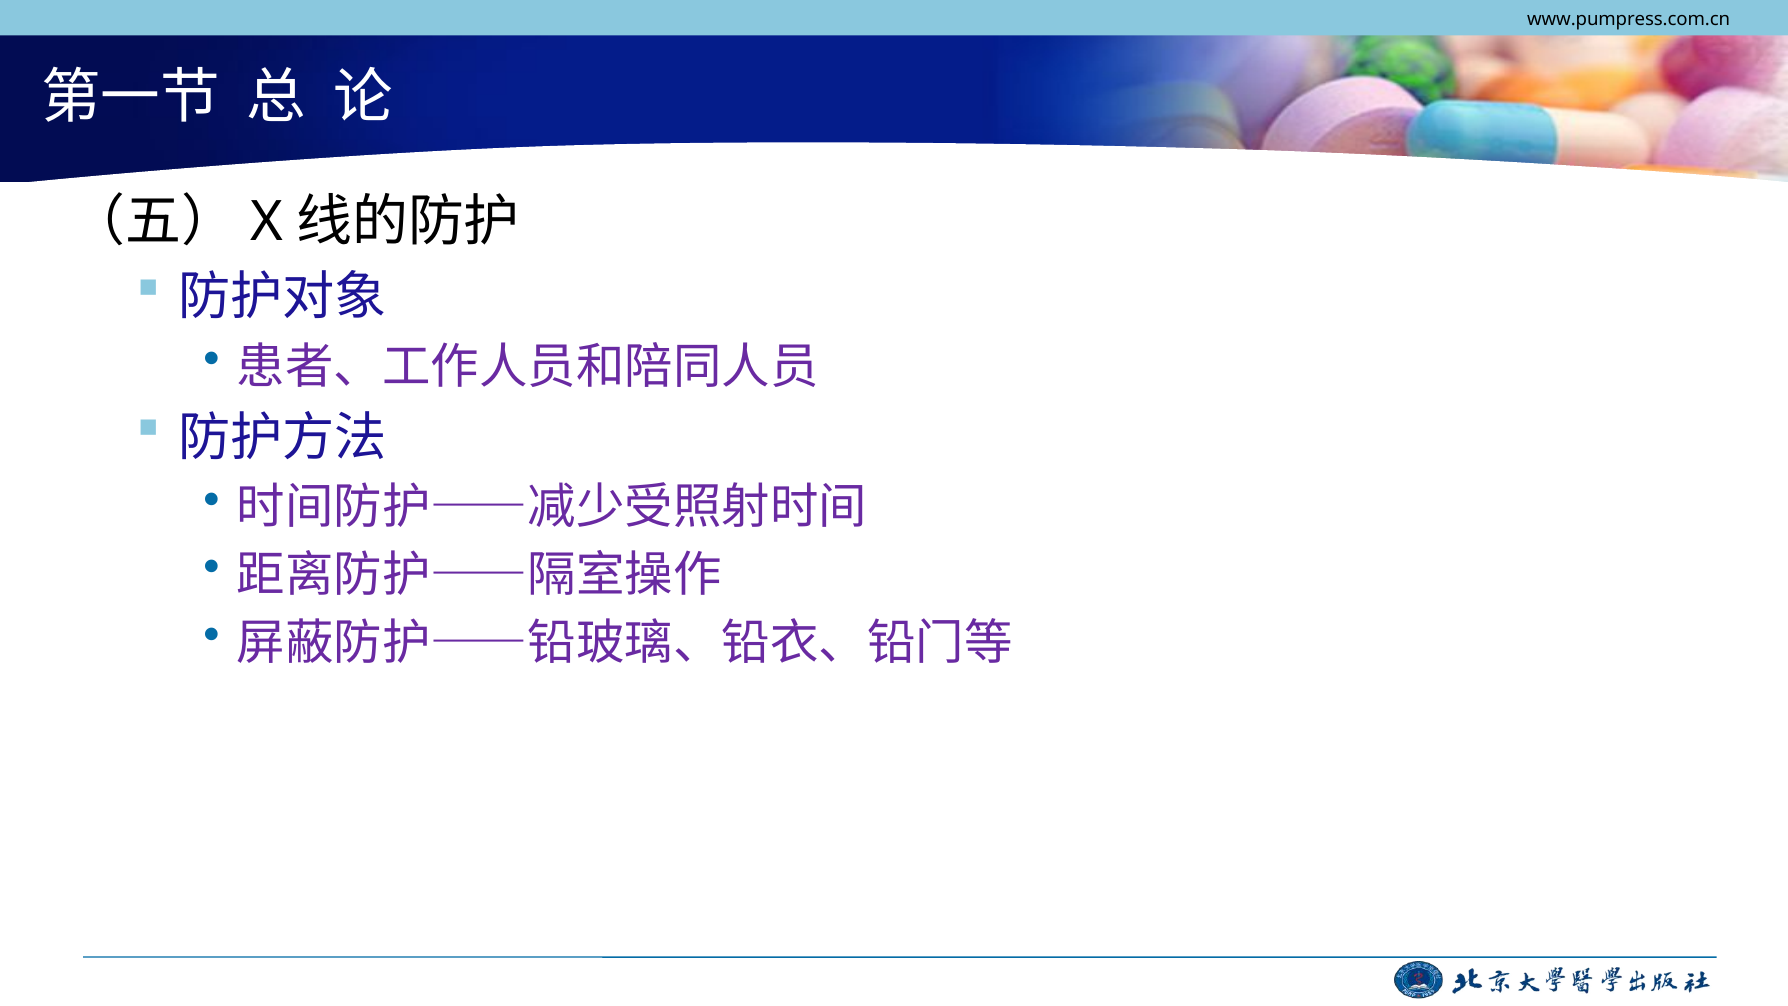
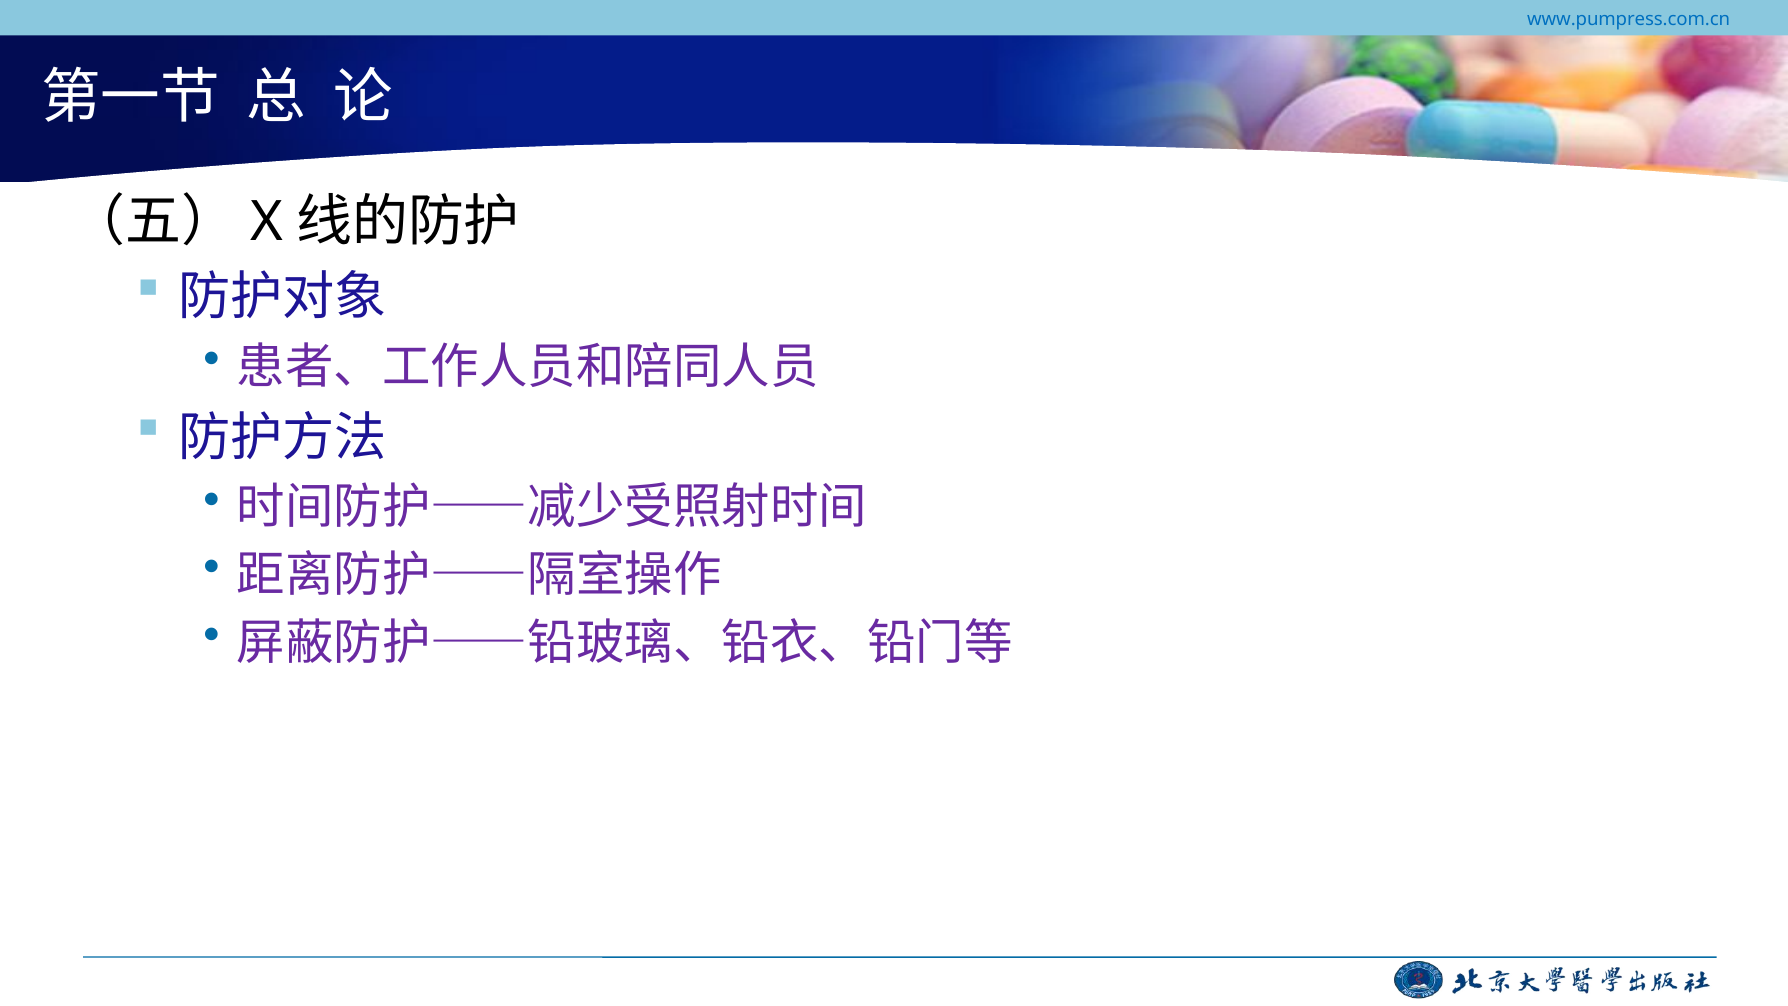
www.pumpress.com.cn colour: black -> blue
